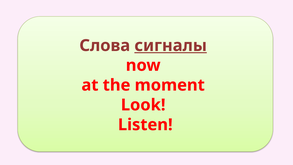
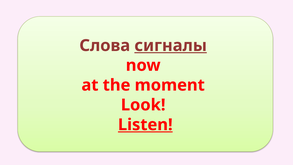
Listen underline: none -> present
